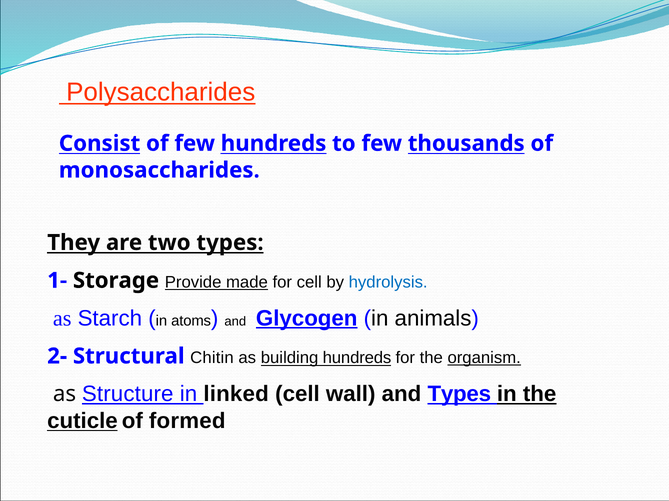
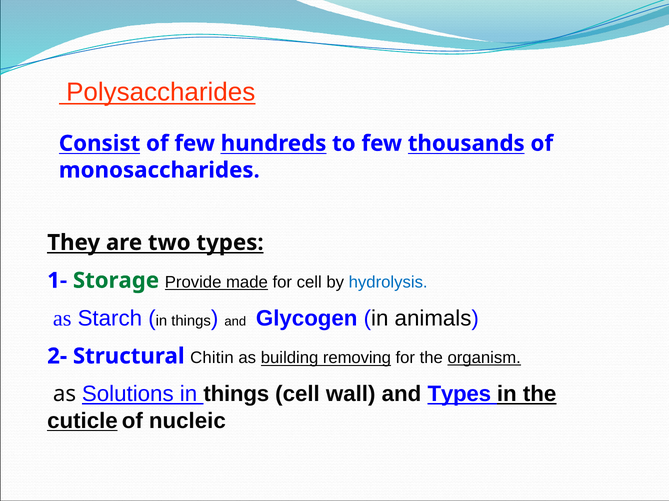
Storage colour: black -> green
atoms at (191, 321): atoms -> things
Glycogen underline: present -> none
building hundreds: hundreds -> removing
Structure: Structure -> Solutions
linked at (236, 395): linked -> things
formed: formed -> nucleic
